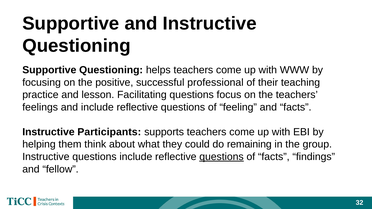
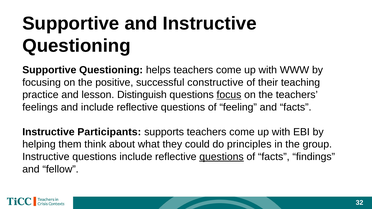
professional: professional -> constructive
Facilitating: Facilitating -> Distinguish
focus underline: none -> present
remaining: remaining -> principles
